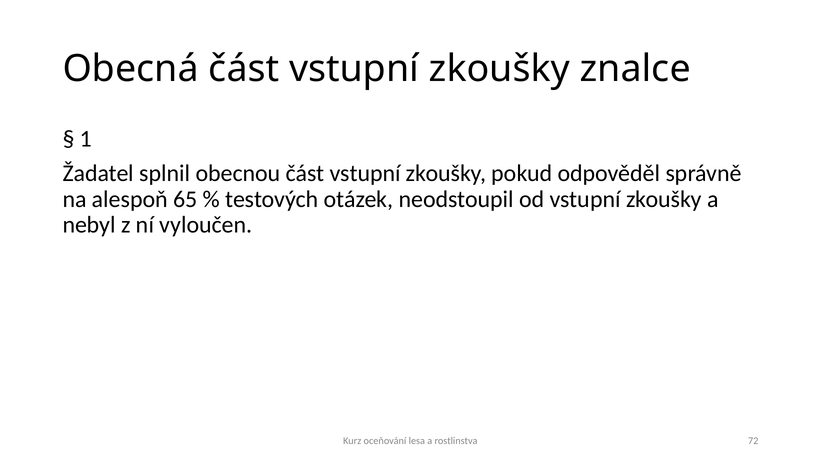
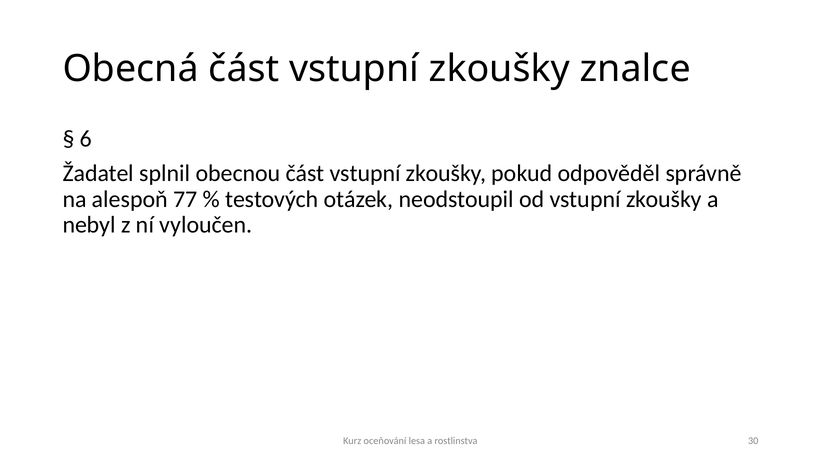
1: 1 -> 6
65: 65 -> 77
72: 72 -> 30
